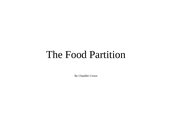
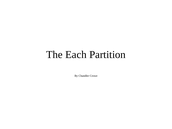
Food: Food -> Each
